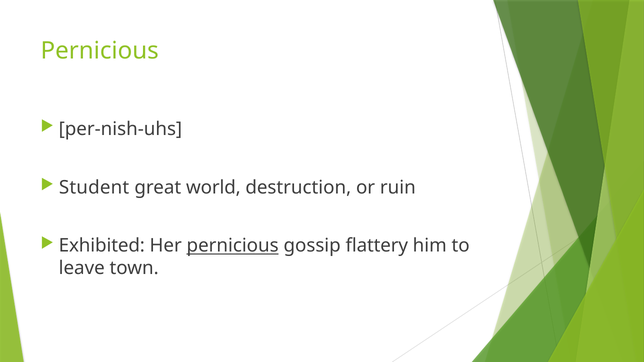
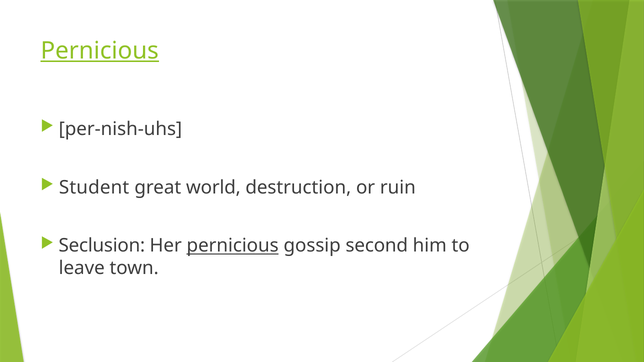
Pernicious at (100, 51) underline: none -> present
Exhibited: Exhibited -> Seclusion
flattery: flattery -> second
